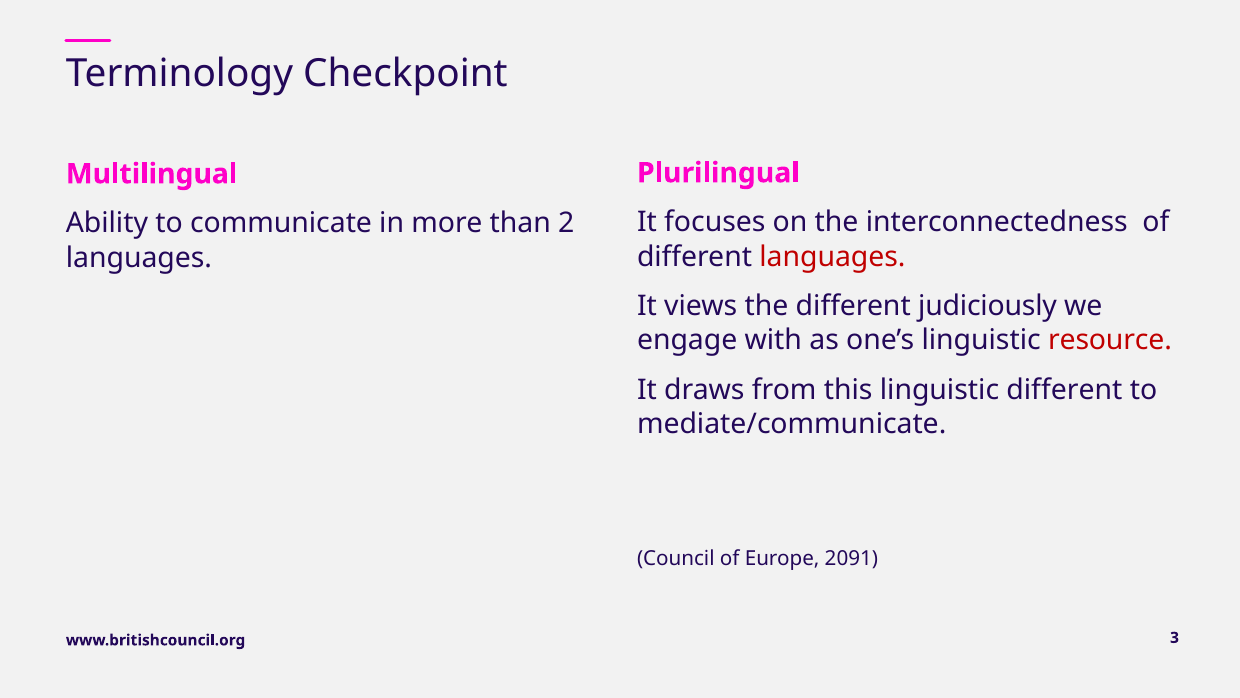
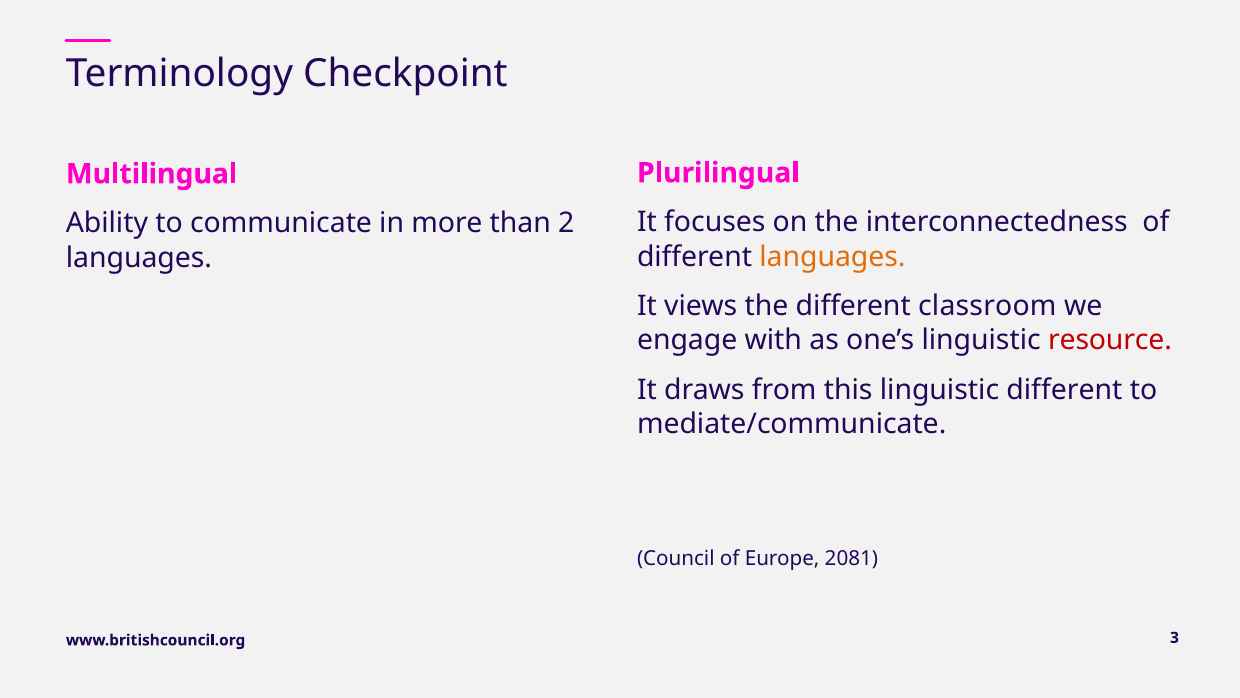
languages at (832, 257) colour: red -> orange
judiciously: judiciously -> classroom
2091: 2091 -> 2081
